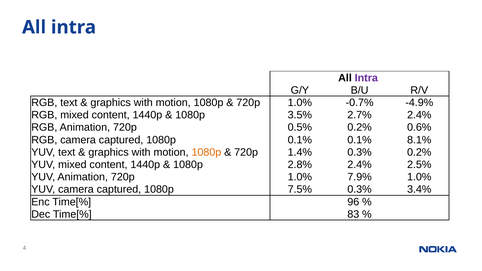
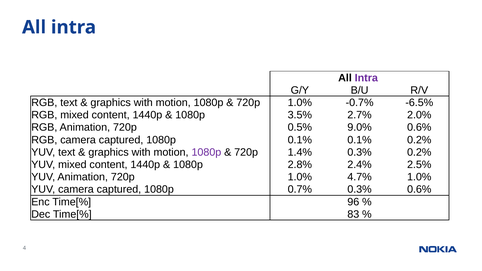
-4.9%: -4.9% -> -6.5%
2.7% 2.4%: 2.4% -> 2.0%
0.5% 0.2%: 0.2% -> 9.0%
0.1% 8.1%: 8.1% -> 0.2%
1080p at (206, 152) colour: orange -> purple
7.9%: 7.9% -> 4.7%
7.5%: 7.5% -> 0.7%
0.3% 3.4%: 3.4% -> 0.6%
